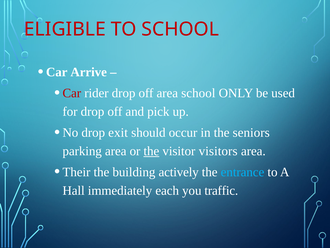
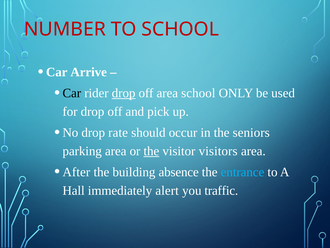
ELIGIBLE: ELIGIBLE -> NUMBER
Car at (72, 93) colour: red -> black
drop at (124, 93) underline: none -> present
exit: exit -> rate
Their: Their -> After
actively: actively -> absence
each: each -> alert
